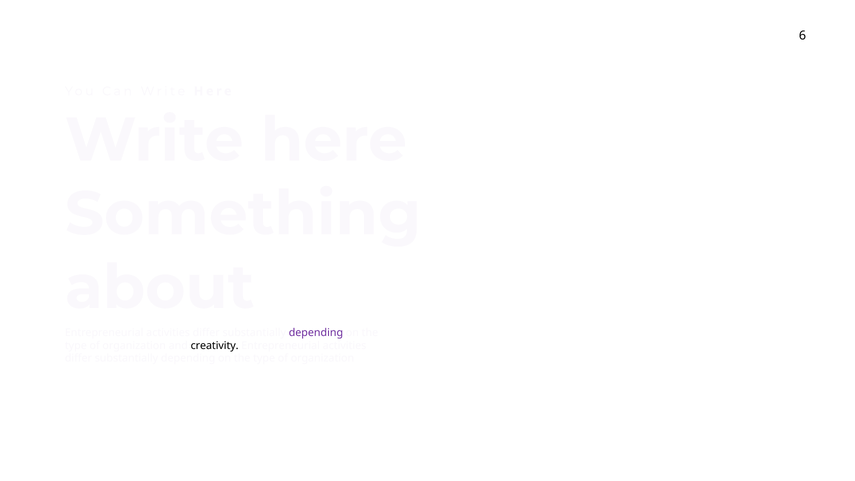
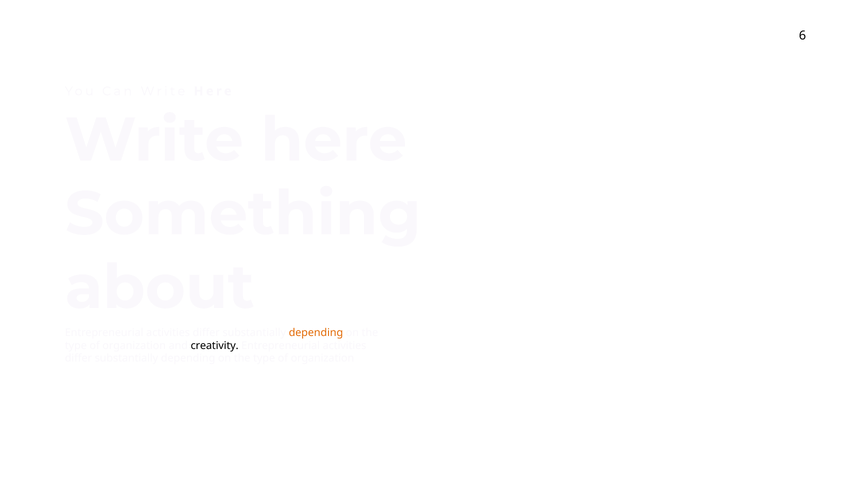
depending at (316, 333) colour: purple -> orange
